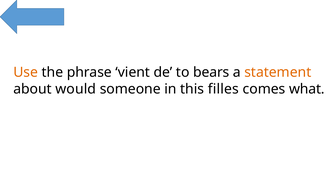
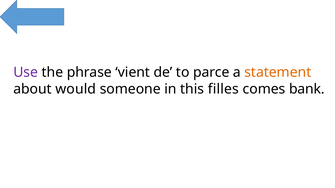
Use colour: orange -> purple
bears: bears -> parce
what: what -> bank
